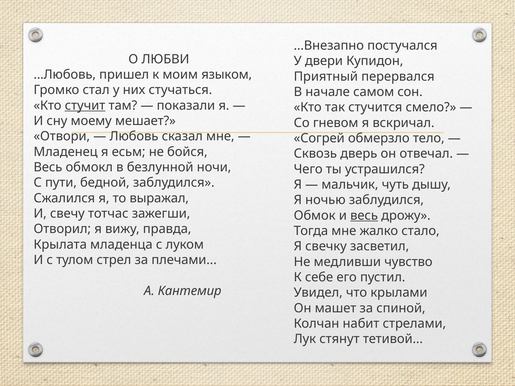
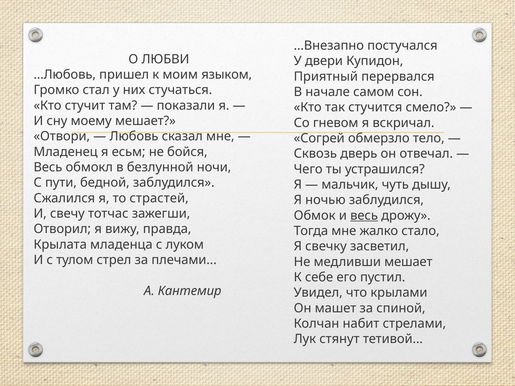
стучит underline: present -> none
выражал: выражал -> страстей
медливши чувство: чувство -> мешает
